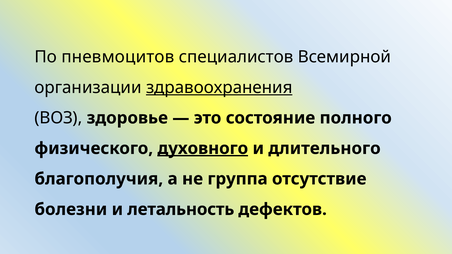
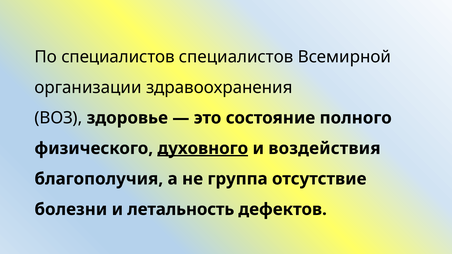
По пневмоцитов: пневмоцитов -> специалистов
здравоохранения underline: present -> none
длительного: длительного -> воздействия
